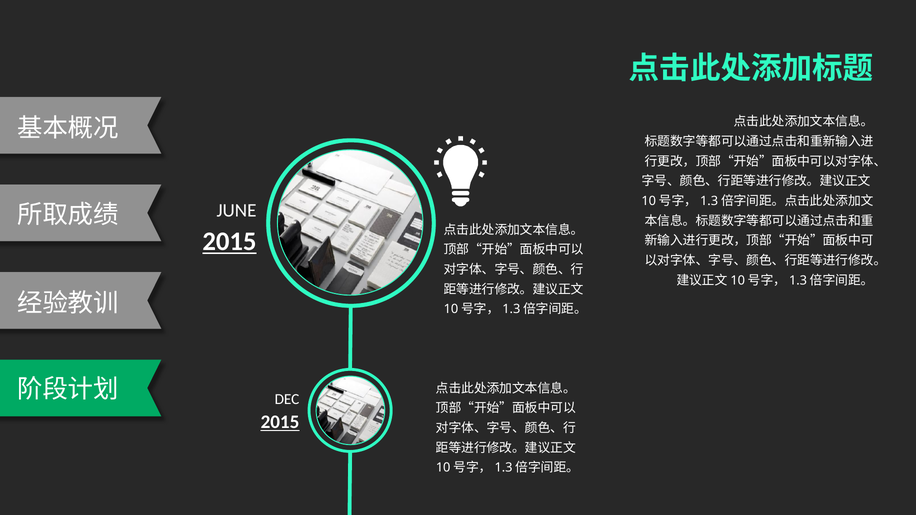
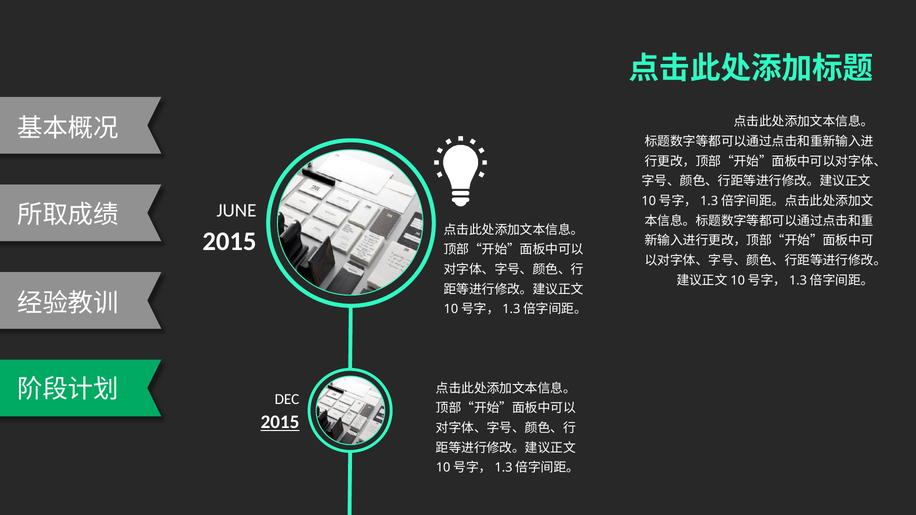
2015 at (229, 242) underline: present -> none
